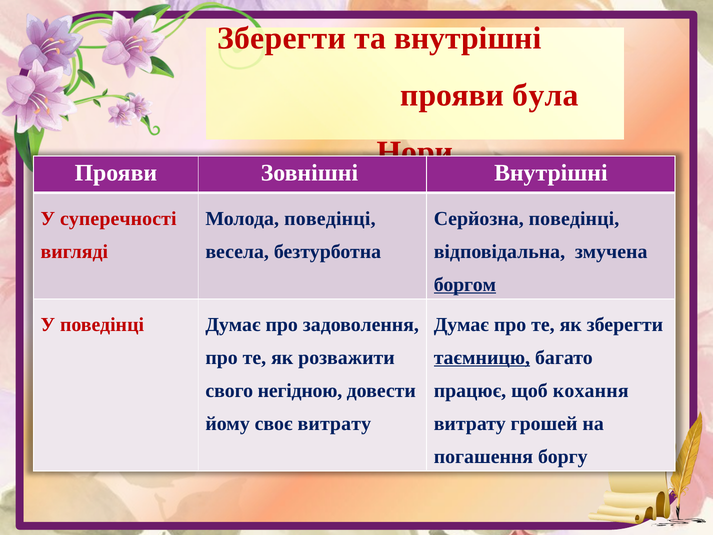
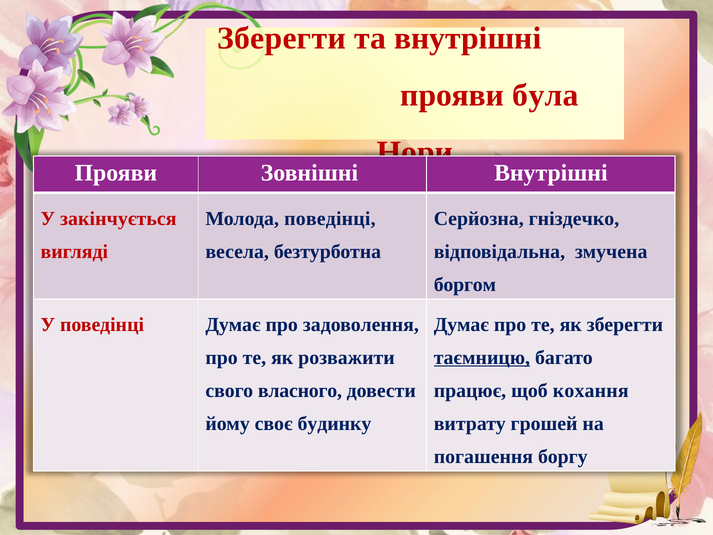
суперечності: суперечності -> закінчується
Серйозна поведінці: поведінці -> гніздечко
боргом underline: present -> none
негідною: негідною -> власного
своє витрату: витрату -> будинку
